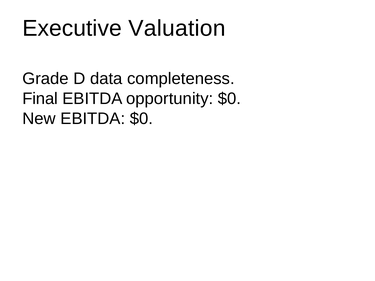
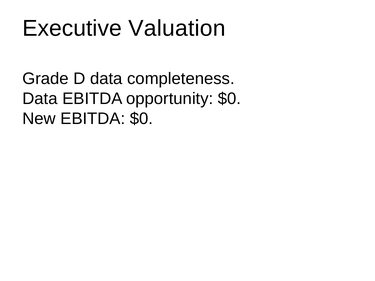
Final at (40, 99): Final -> Data
